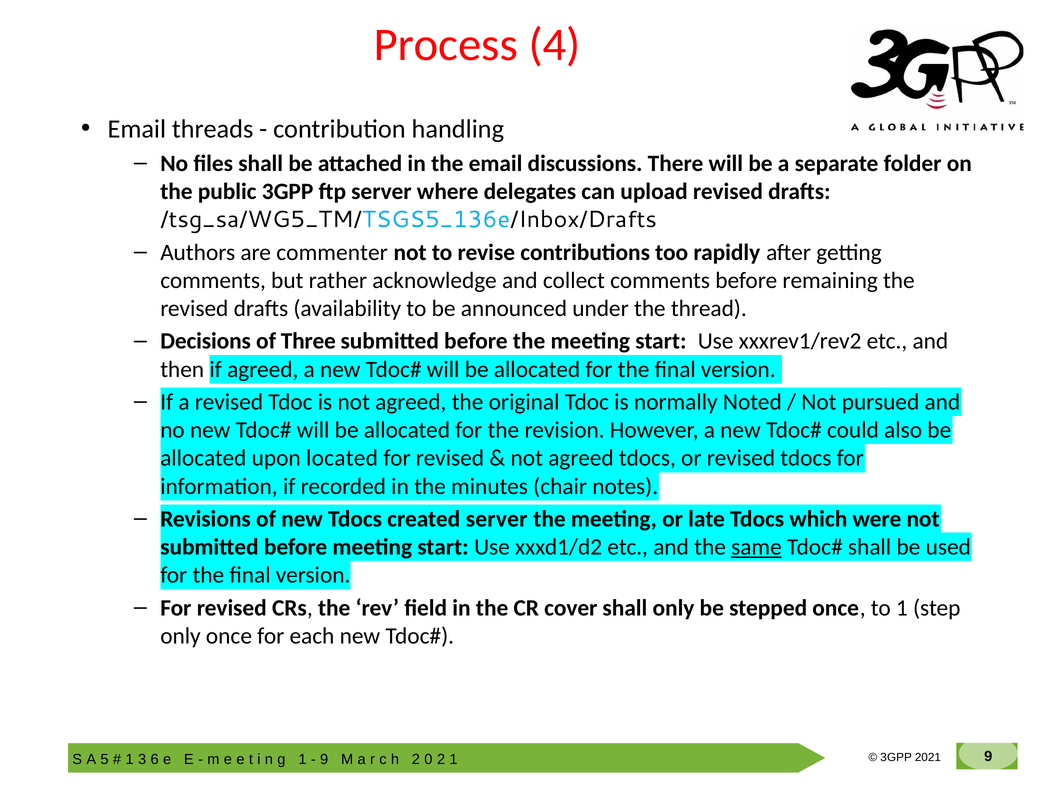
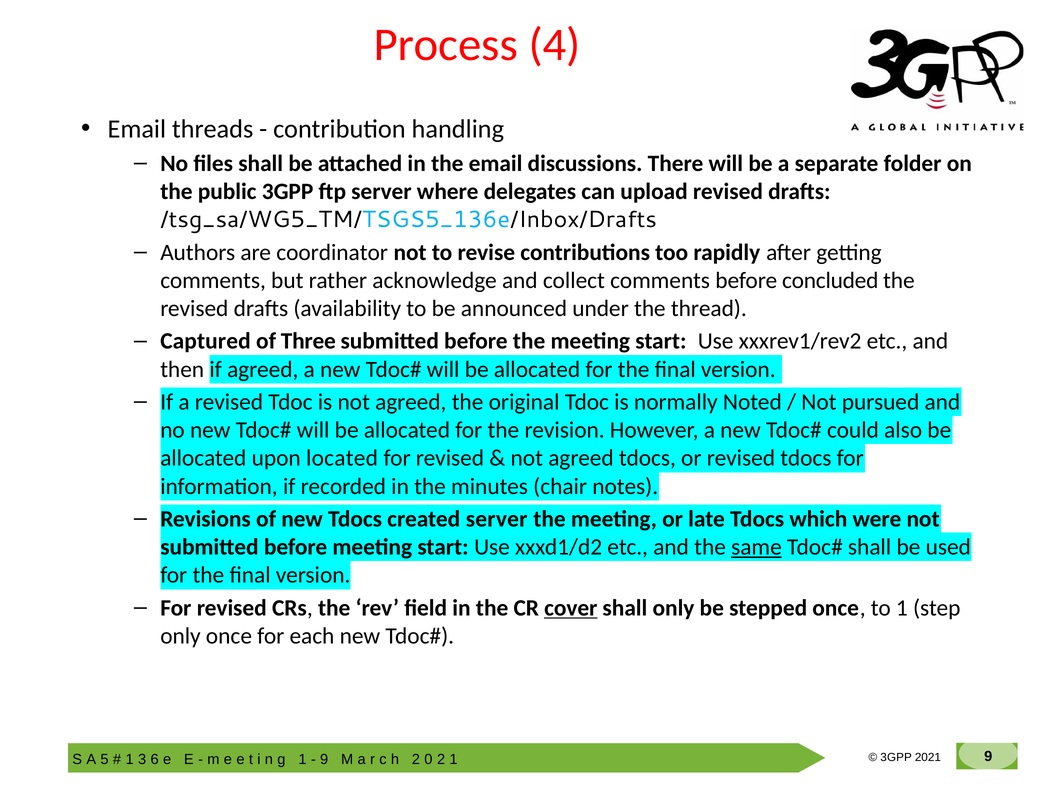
commenter: commenter -> coordinator
remaining: remaining -> concluded
Decisions: Decisions -> Captured
cover underline: none -> present
